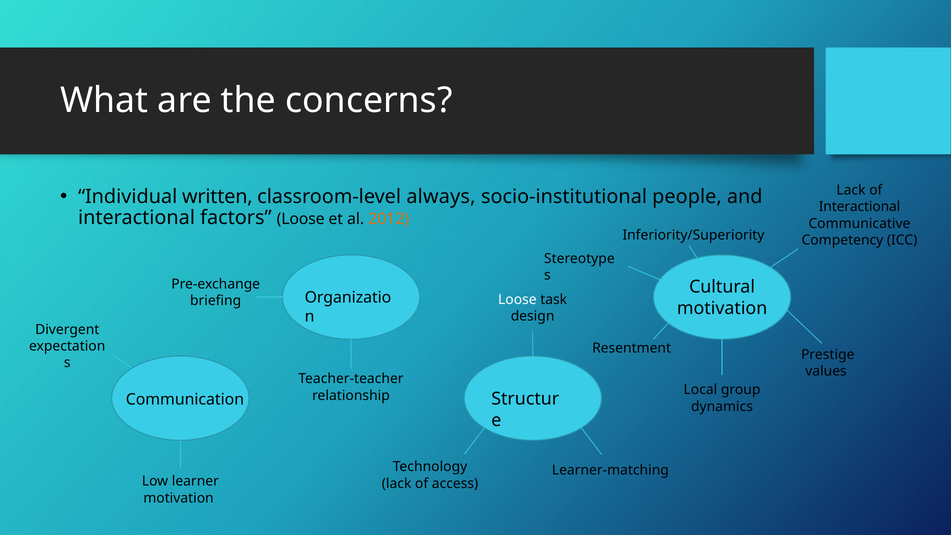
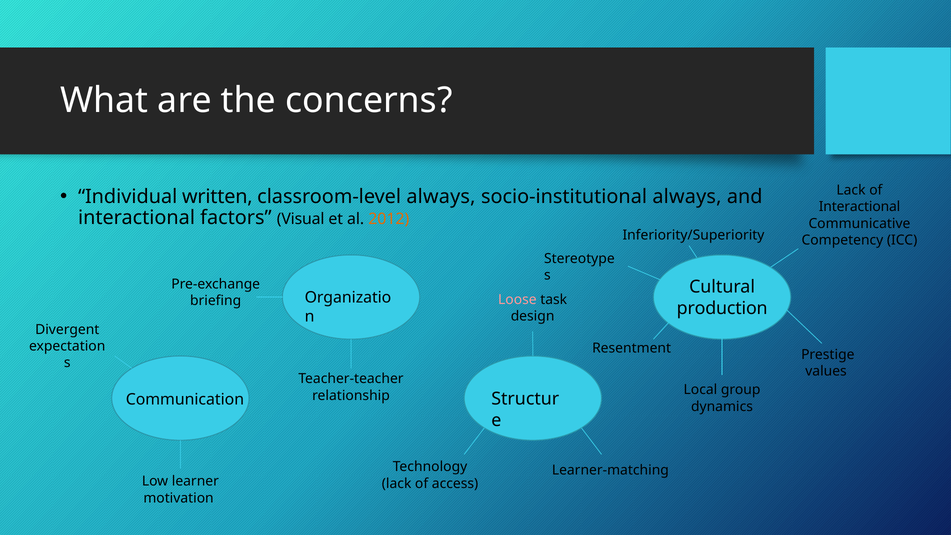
socio-institutional people: people -> always
factors Loose: Loose -> Visual
Loose at (517, 300) colour: white -> pink
motivation at (722, 308): motivation -> production
